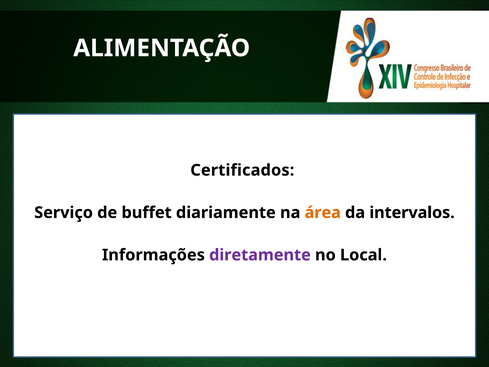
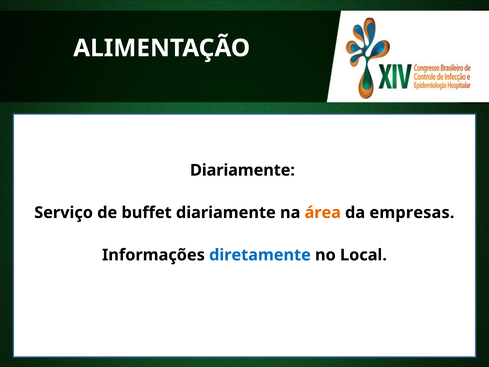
Certificados at (242, 170): Certificados -> Diariamente
intervalos: intervalos -> empresas
diretamente colour: purple -> blue
